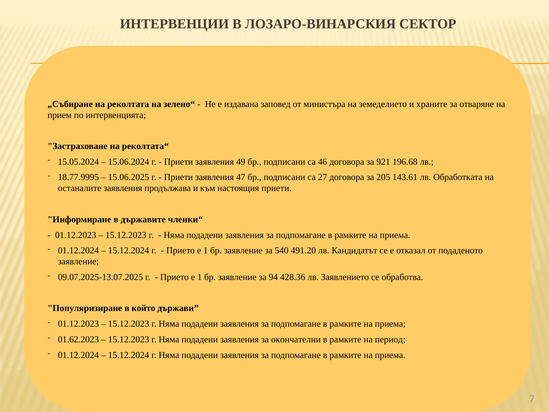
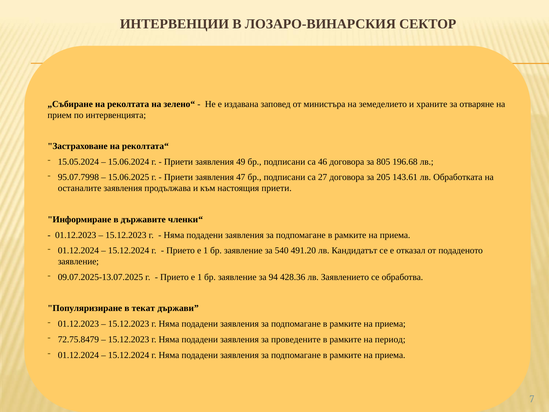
921: 921 -> 805
18.77.9995: 18.77.9995 -> 95.07.7998
който: който -> текат
01.62.2023: 01.62.2023 -> 72.75.8479
окончателни: окончателни -> проведените
